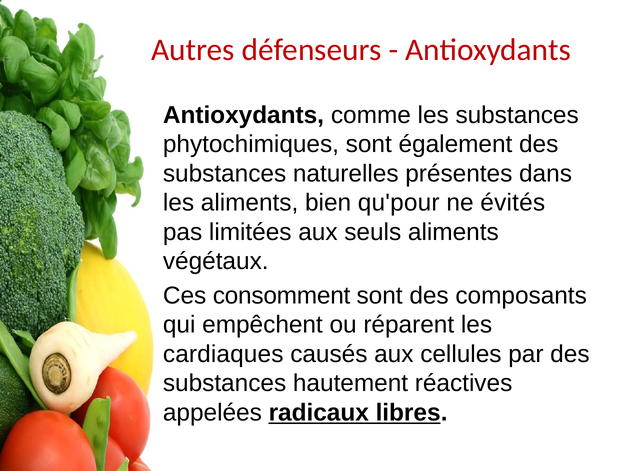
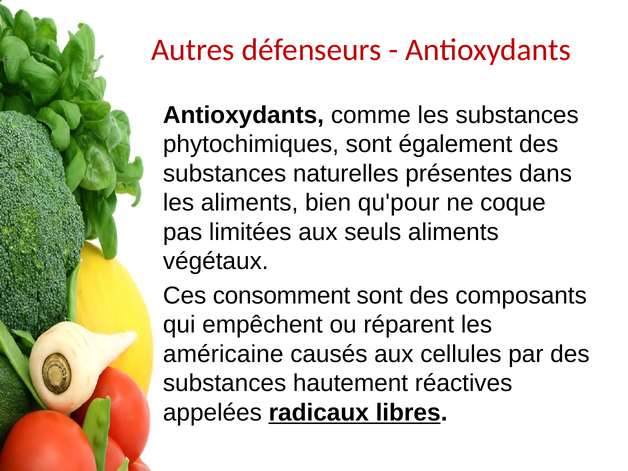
évités: évités -> coque
cardiaques: cardiaques -> américaine
